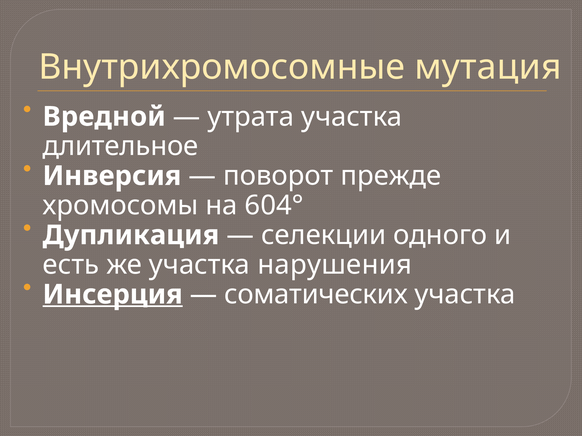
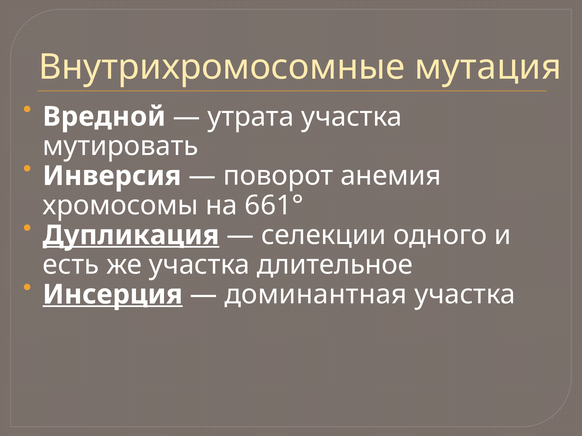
длительное: длительное -> мутировать
прежде: прежде -> анемия
604°: 604° -> 661°
Дупликация underline: none -> present
нарушения: нарушения -> длительное
соматических: соматических -> доминантная
